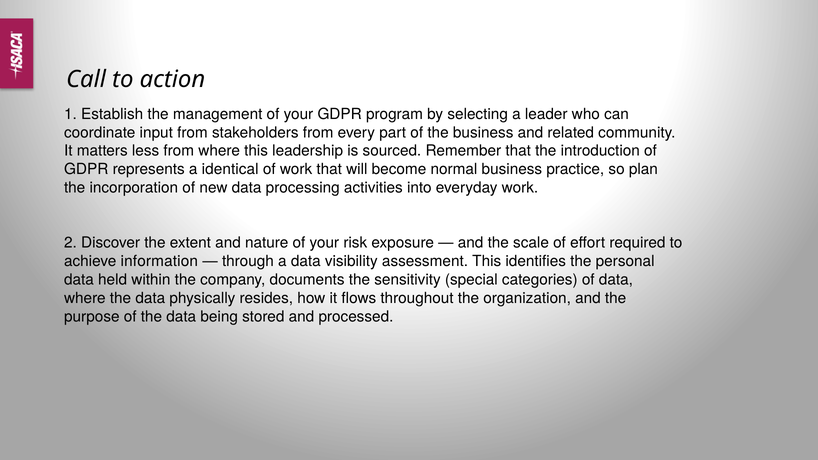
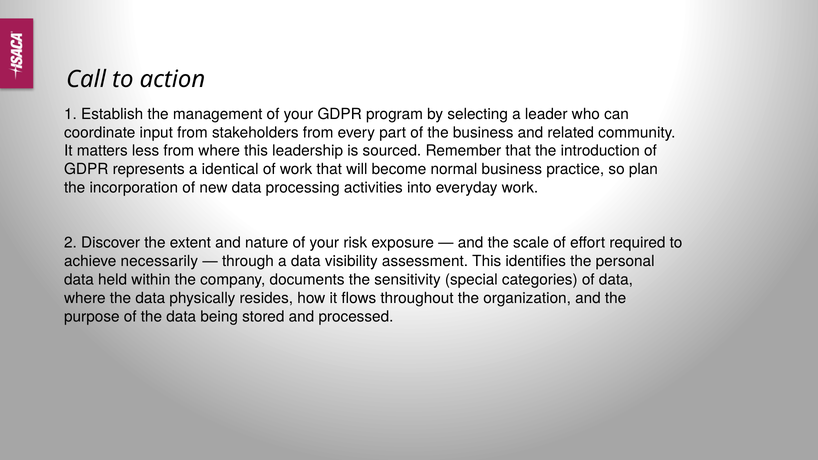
information: information -> necessarily
